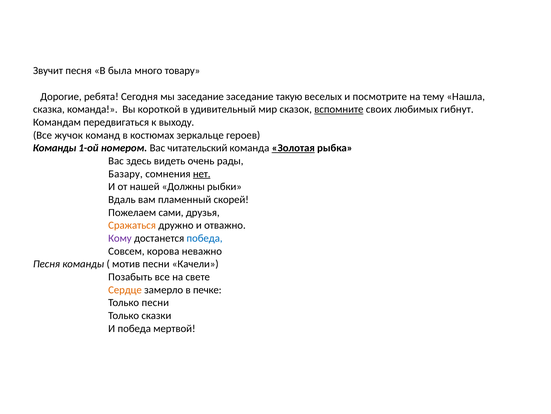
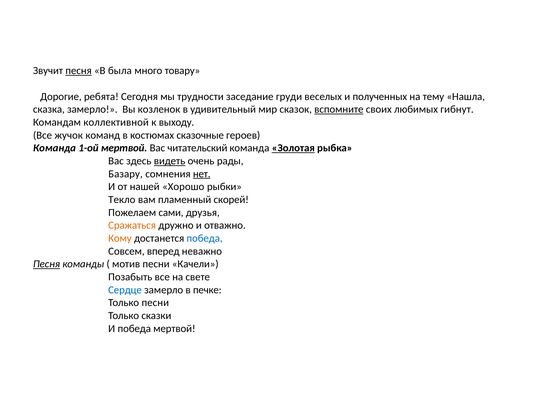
песня at (79, 71) underline: none -> present
мы заседание: заседание -> трудности
такую: такую -> груди
посмотрите: посмотрите -> полученных
сказка команда: команда -> замерло
короткой: короткой -> козленок
передвигаться: передвигаться -> коллективной
зеркальце: зеркальце -> сказочные
Команды at (55, 148): Команды -> Команда
1-ой номером: номером -> мертвой
видеть underline: none -> present
Должны: Должны -> Хорошо
Вдаль: Вдаль -> Текло
Кому colour: purple -> orange
корова: корова -> вперед
Песня at (47, 264) underline: none -> present
Сердце colour: orange -> blue
